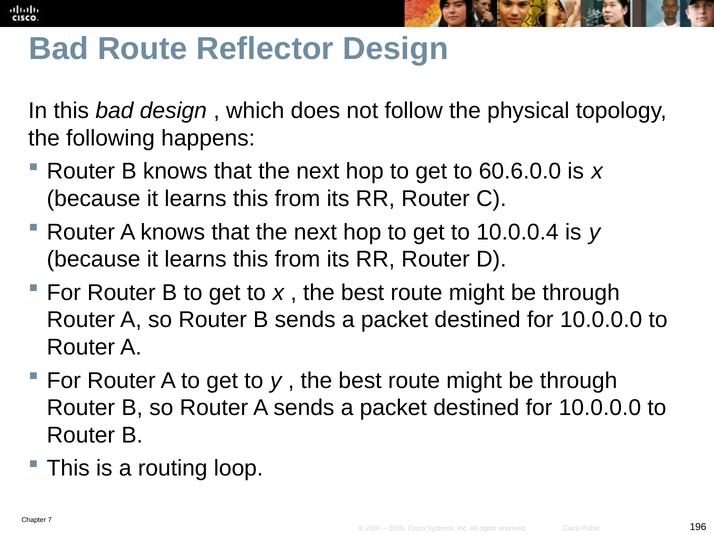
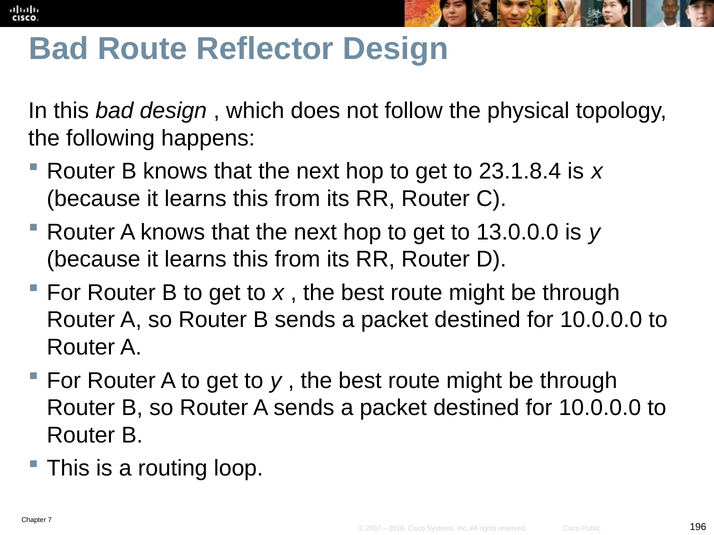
60.6.0.0: 60.6.0.0 -> 23.1.8.4
10.0.0.4: 10.0.0.4 -> 13.0.0.0
